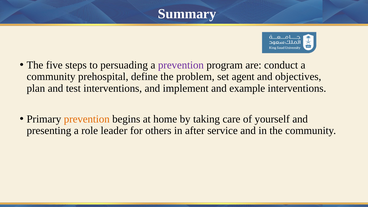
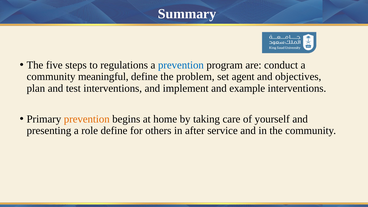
persuading: persuading -> regulations
prevention at (181, 65) colour: purple -> blue
prehospital: prehospital -> meaningful
role leader: leader -> define
